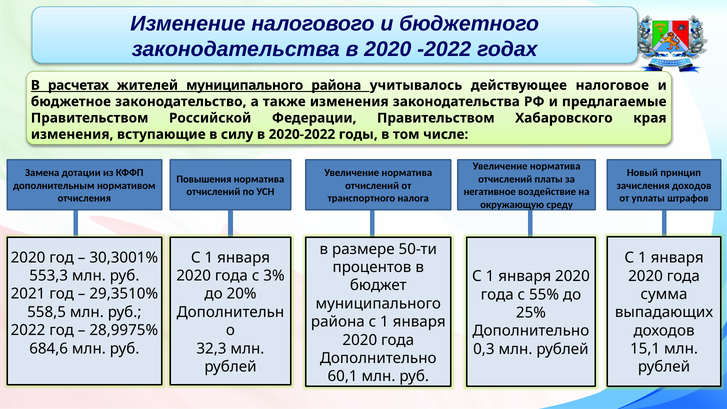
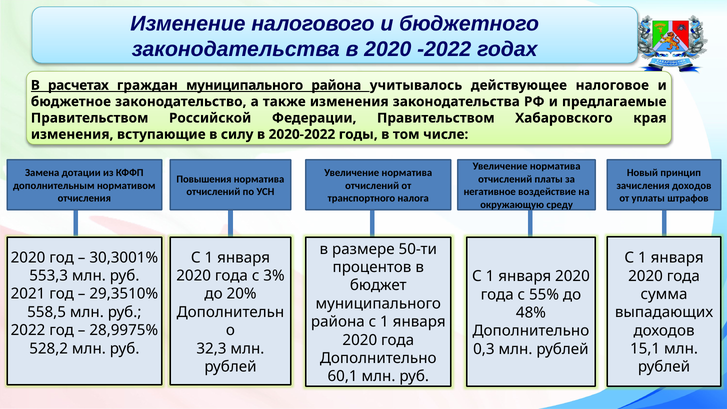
жителей: жителей -> граждан
25%: 25% -> 48%
684,6: 684,6 -> 528,2
